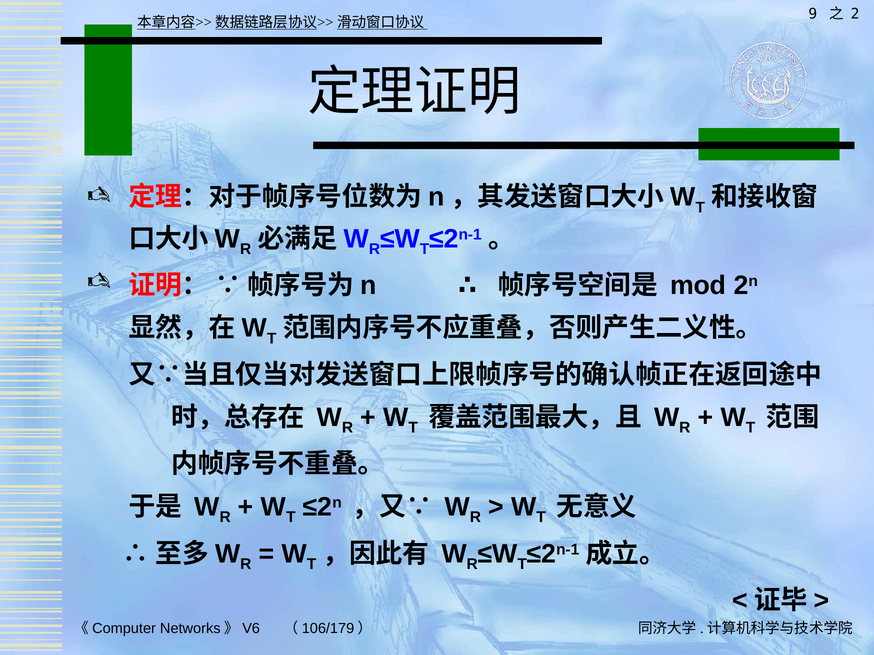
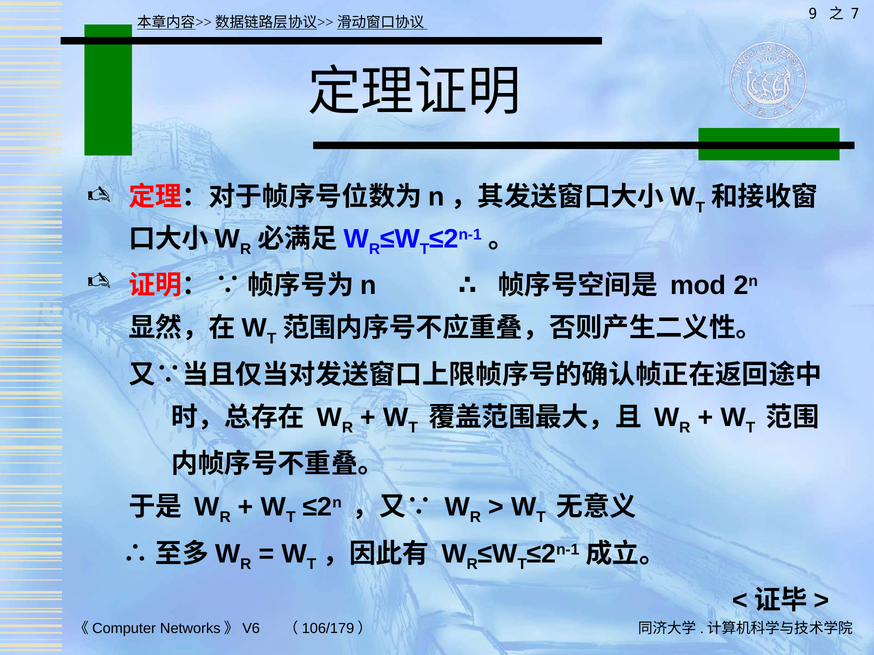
2: 2 -> 7
